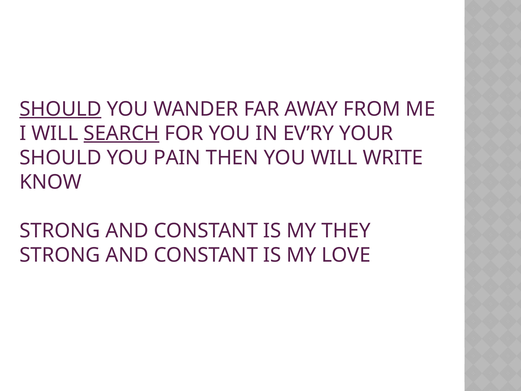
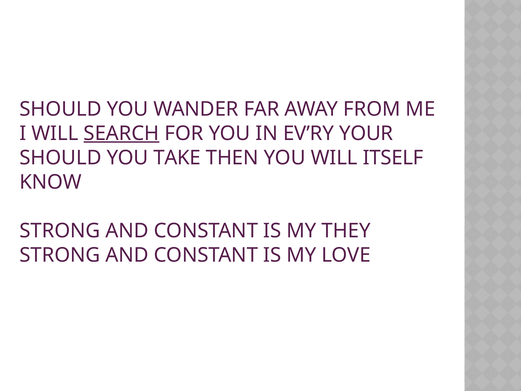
SHOULD at (60, 109) underline: present -> none
PAIN: PAIN -> TAKE
WRITE: WRITE -> ITSELF
